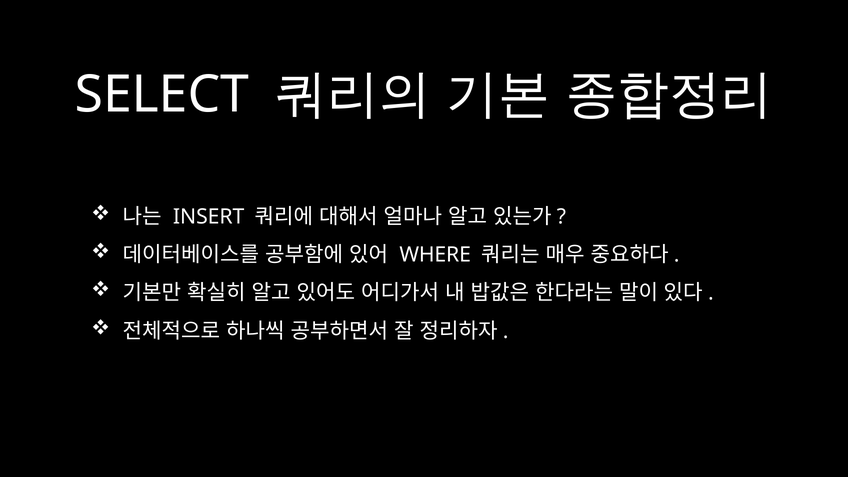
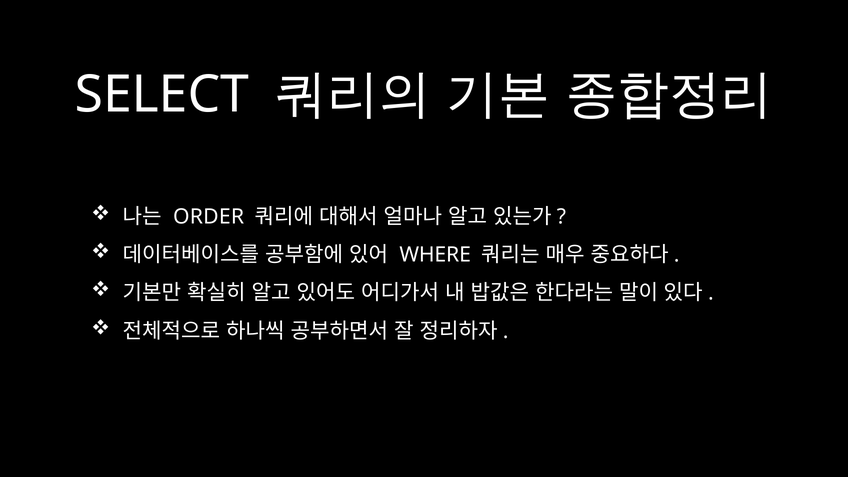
INSERT: INSERT -> ORDER
